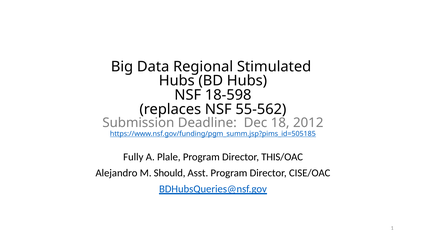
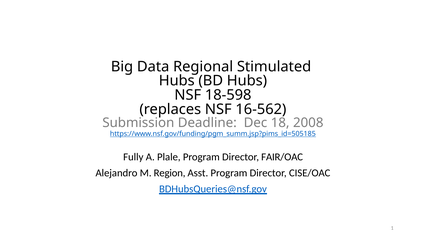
55-562: 55-562 -> 16-562
2012: 2012 -> 2008
THIS/OAC: THIS/OAC -> FAIR/OAC
Should: Should -> Region
